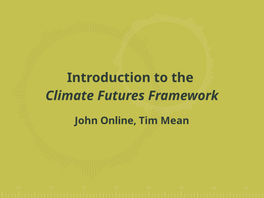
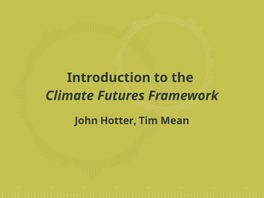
Online: Online -> Hotter
